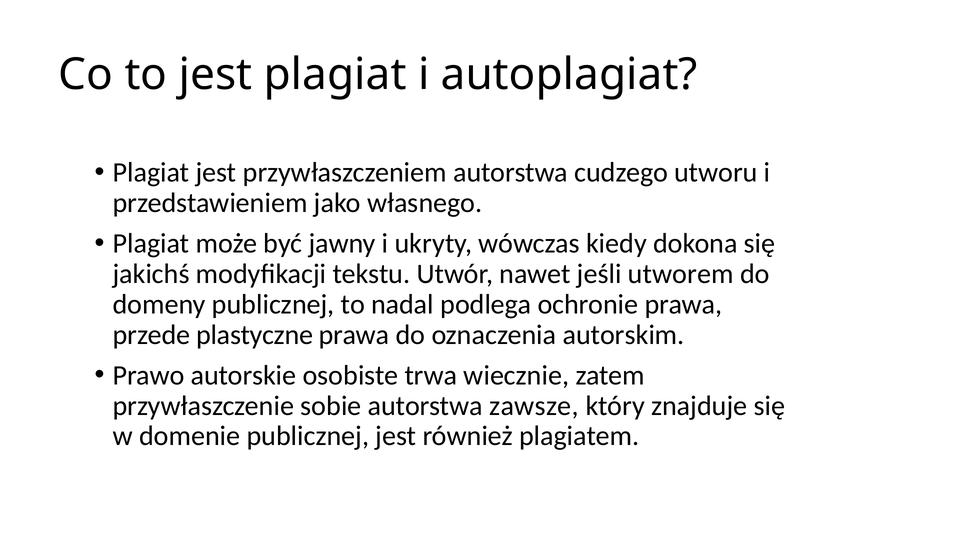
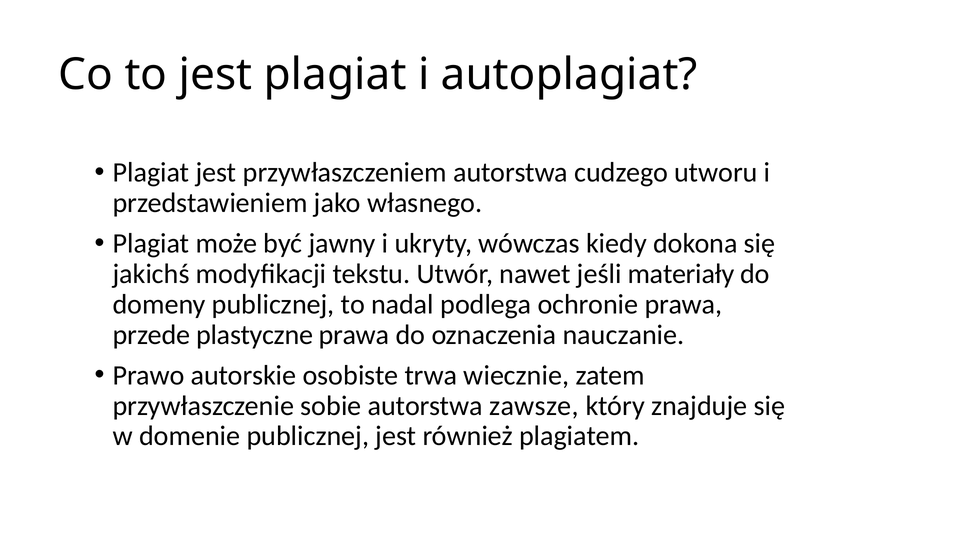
utworem: utworem -> materiały
autorskim: autorskim -> nauczanie
